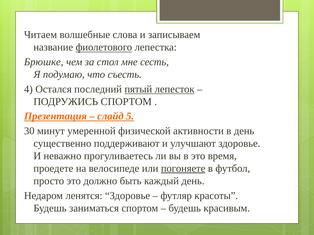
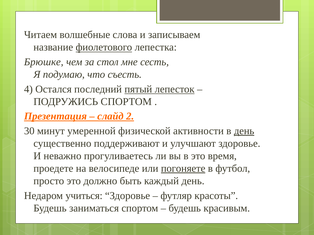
5: 5 -> 2
день at (244, 131) underline: none -> present
ленятся: ленятся -> учиться
